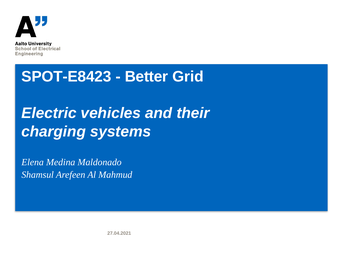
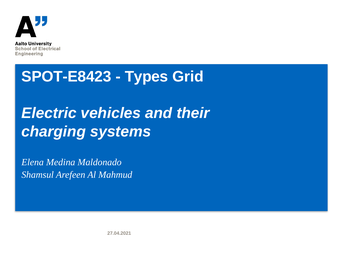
Better: Better -> Types
